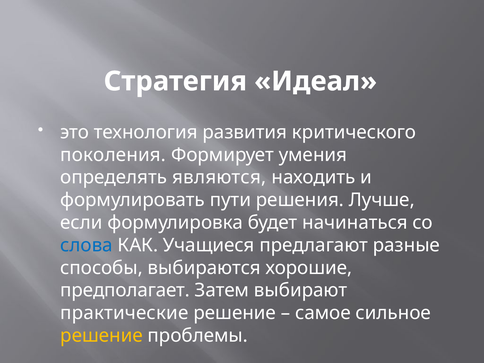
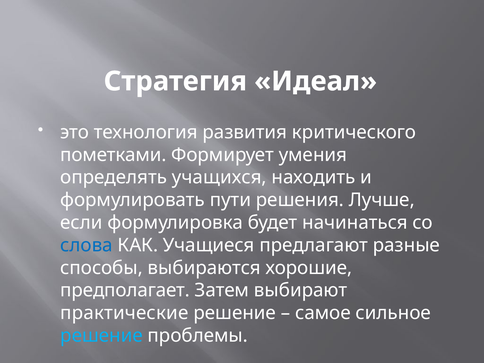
поколения: поколения -> пометками
являются: являются -> учащихся
решение at (102, 336) colour: yellow -> light blue
